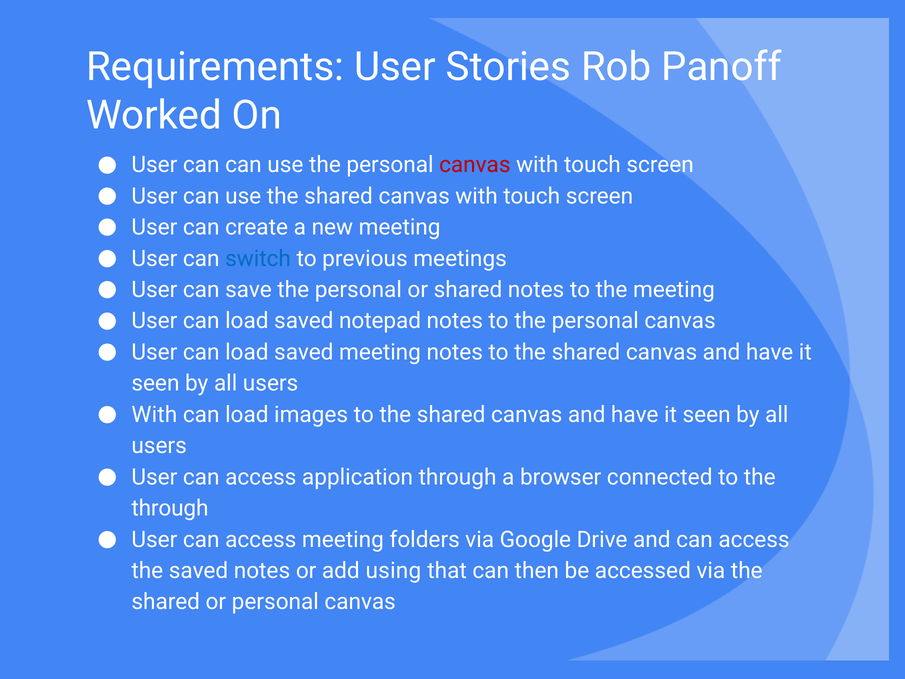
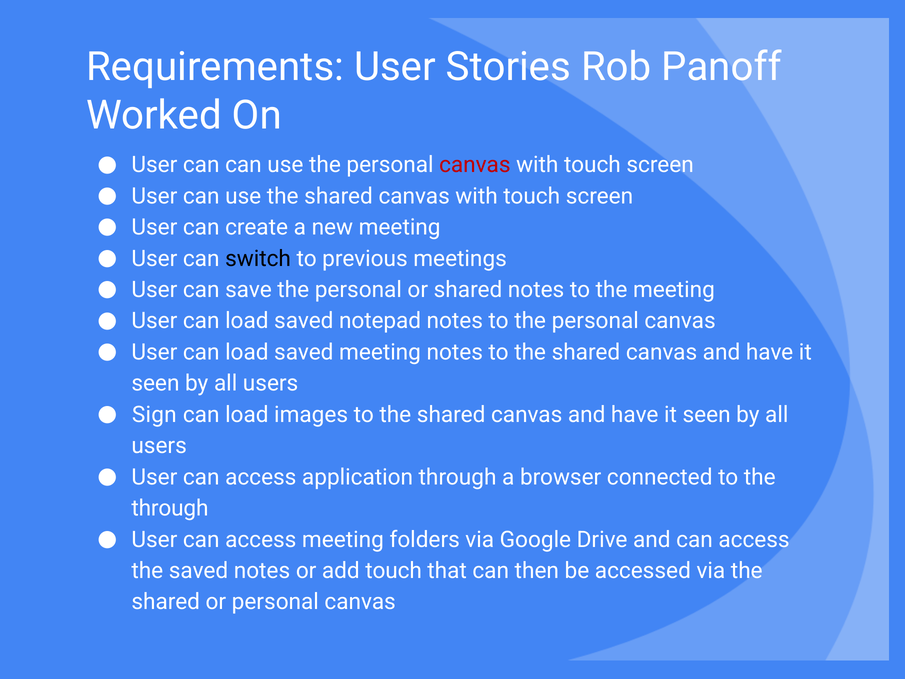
switch colour: blue -> black
With at (154, 415): With -> Sign
add using: using -> touch
